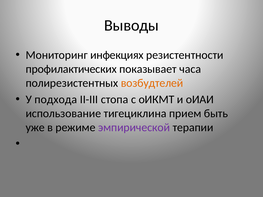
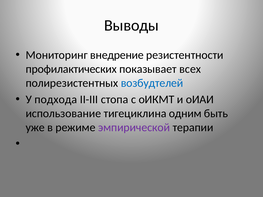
инфекциях: инфекциях -> внедрение
часа: часа -> всех
возбудтелей colour: orange -> blue
прием: прием -> одним
